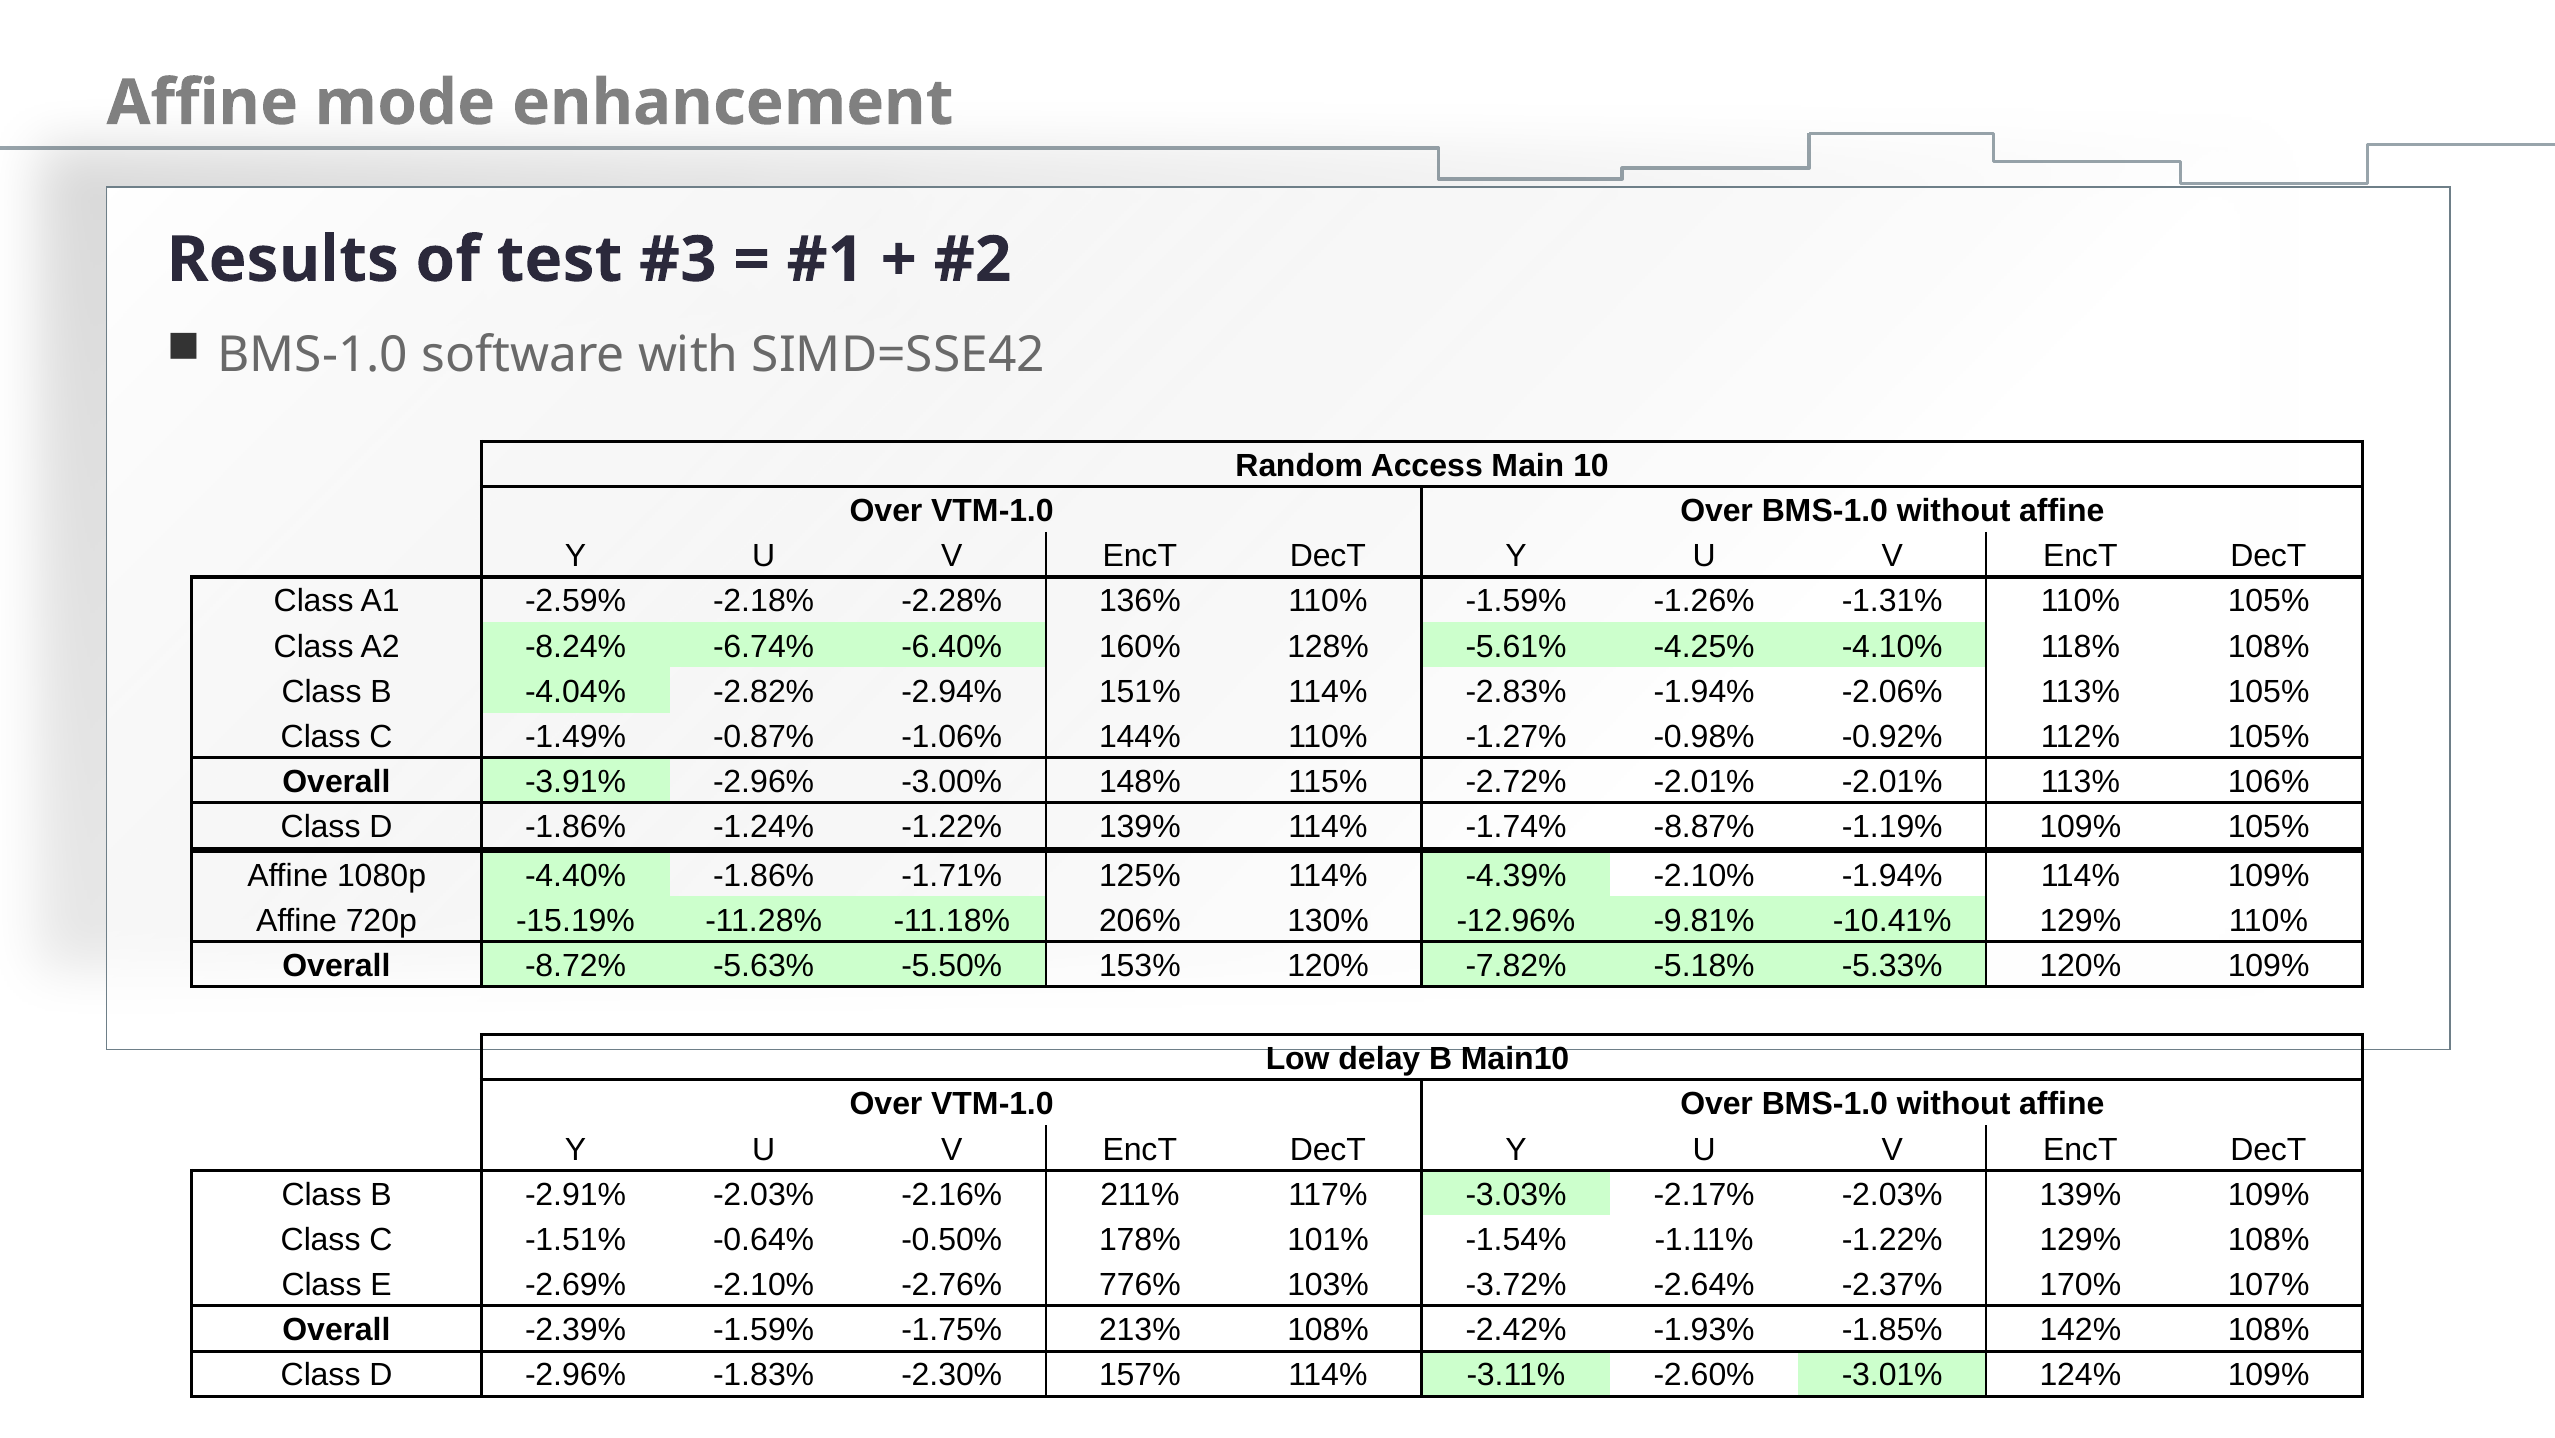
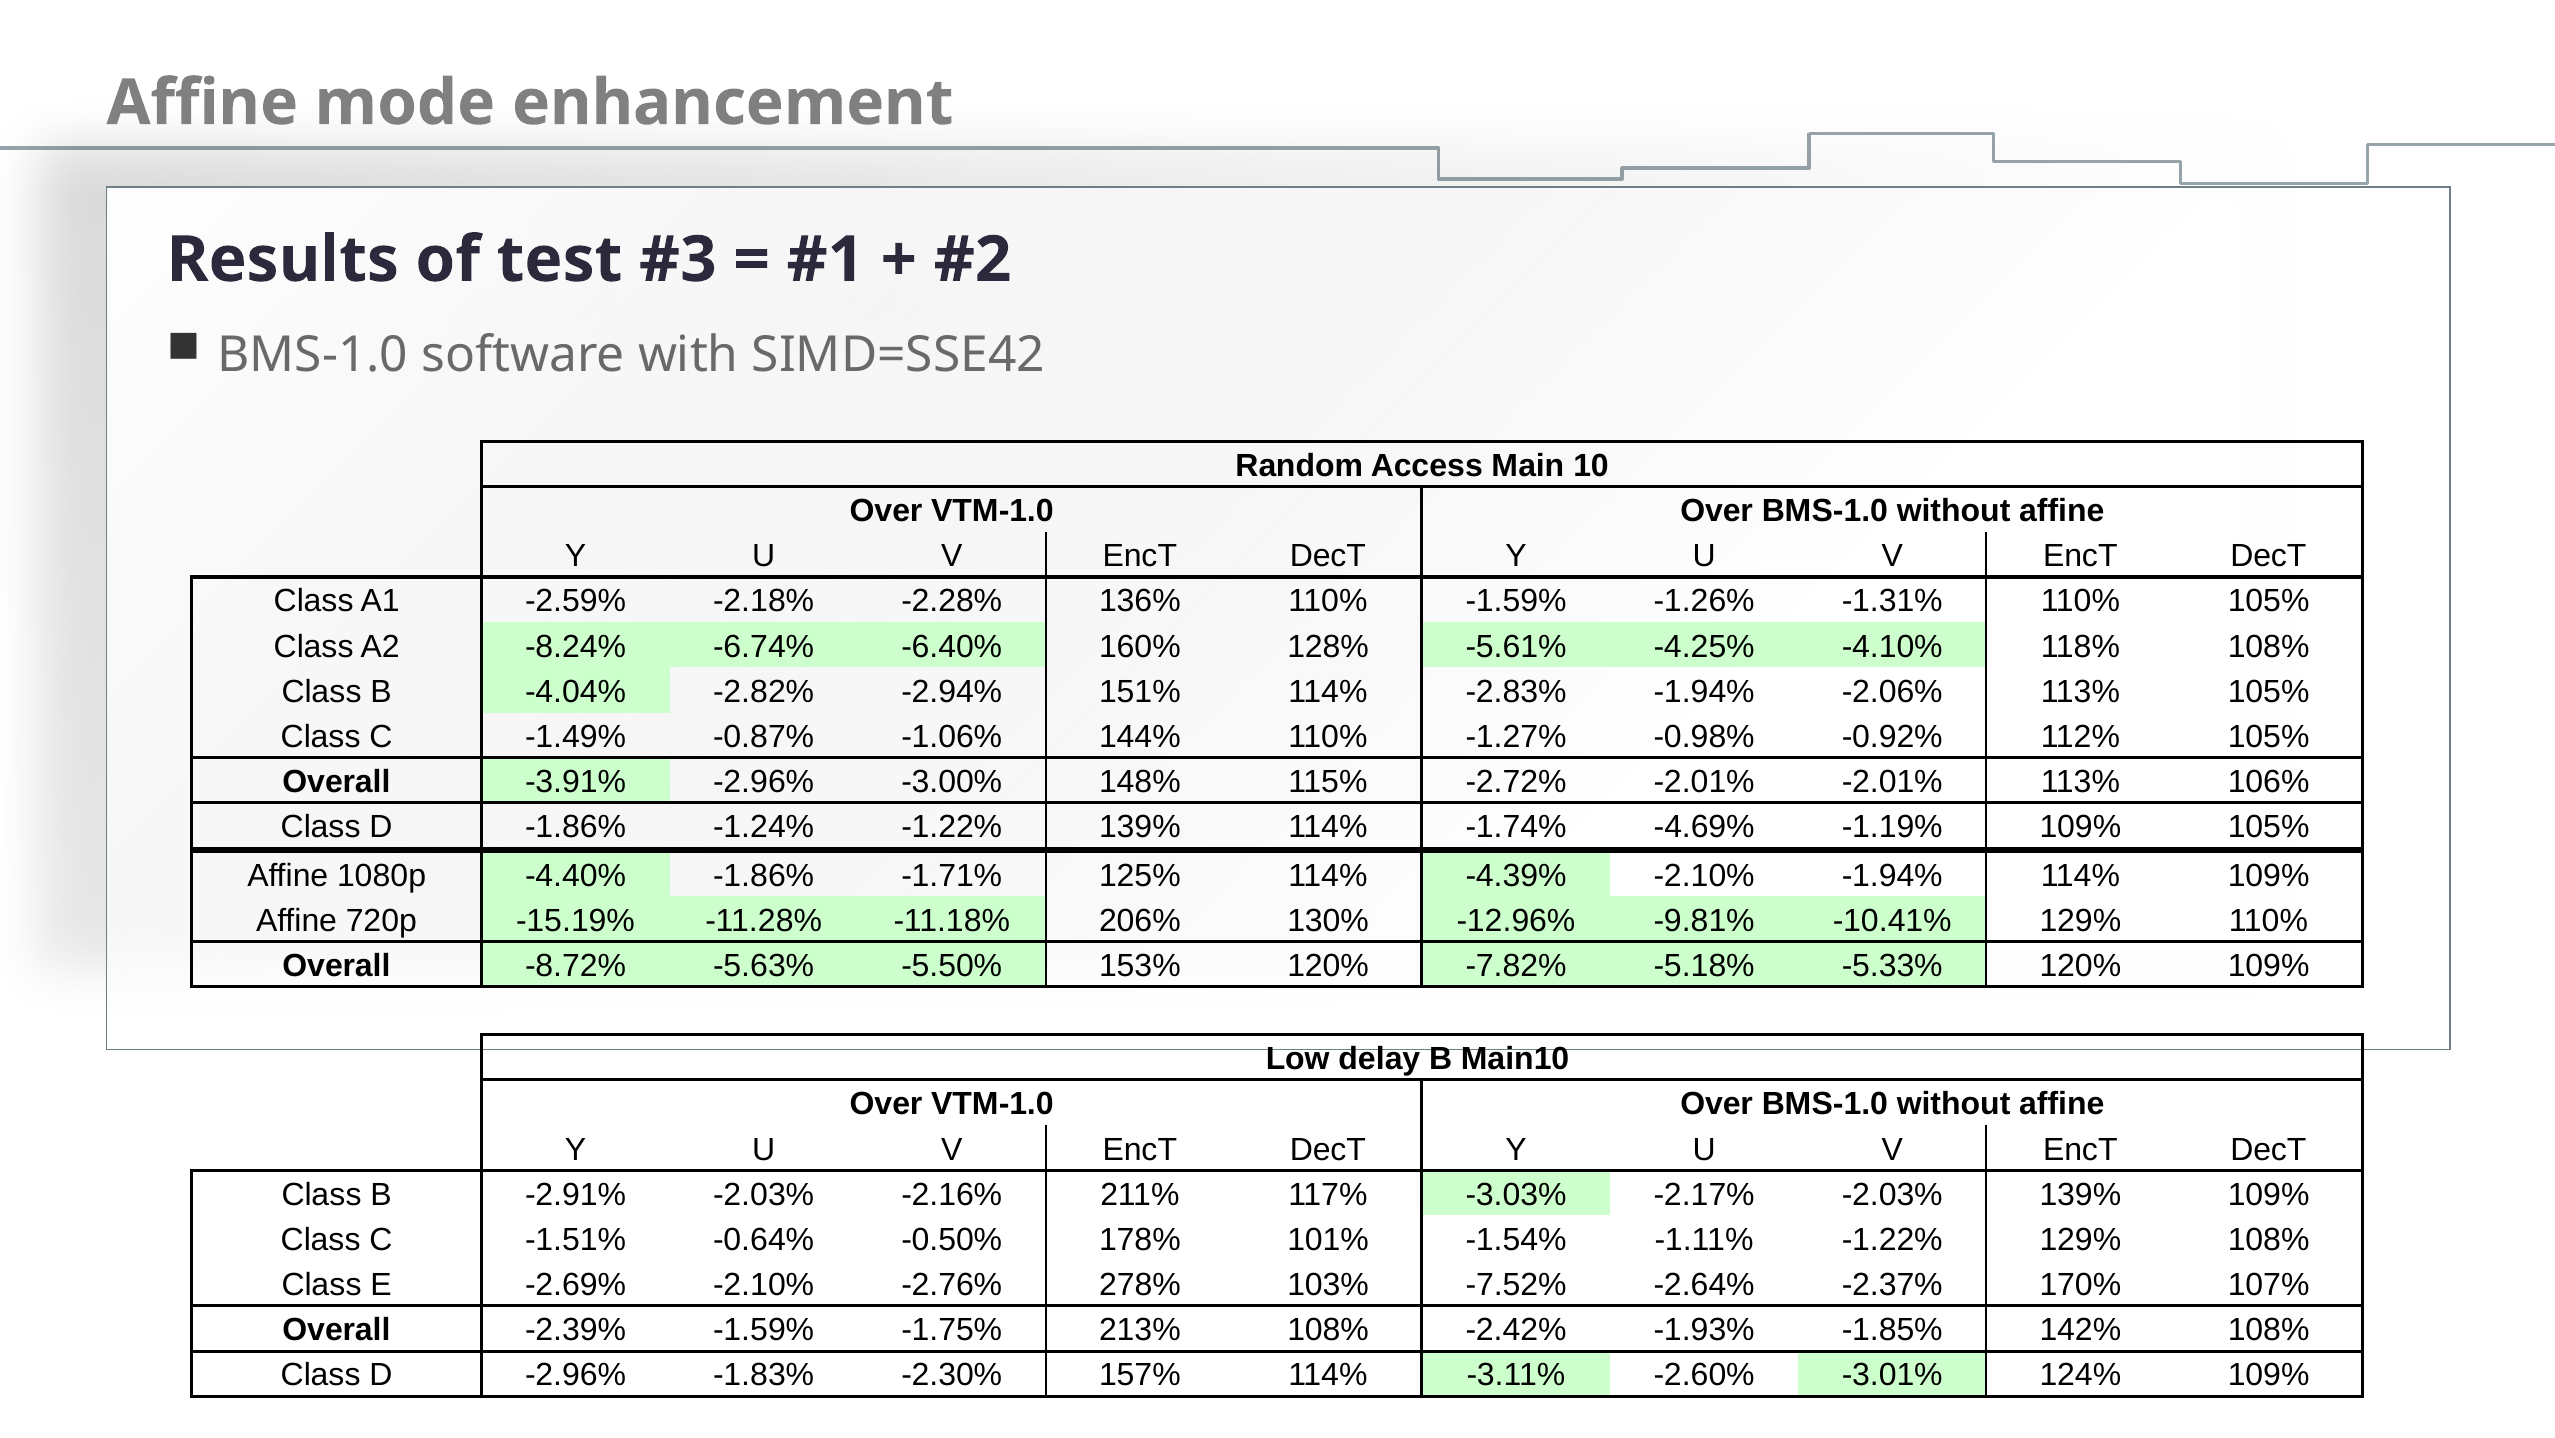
-8.87%: -8.87% -> -4.69%
776%: 776% -> 278%
-3.72%: -3.72% -> -7.52%
